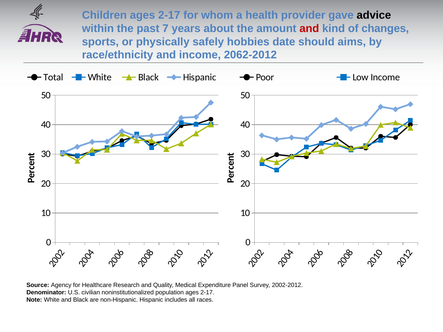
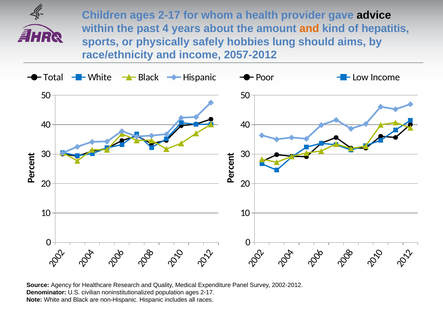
past 7: 7 -> 4
and at (309, 28) colour: red -> orange
changes: changes -> hepatitis
date: date -> lung
2062-2012: 2062-2012 -> 2057-2012
